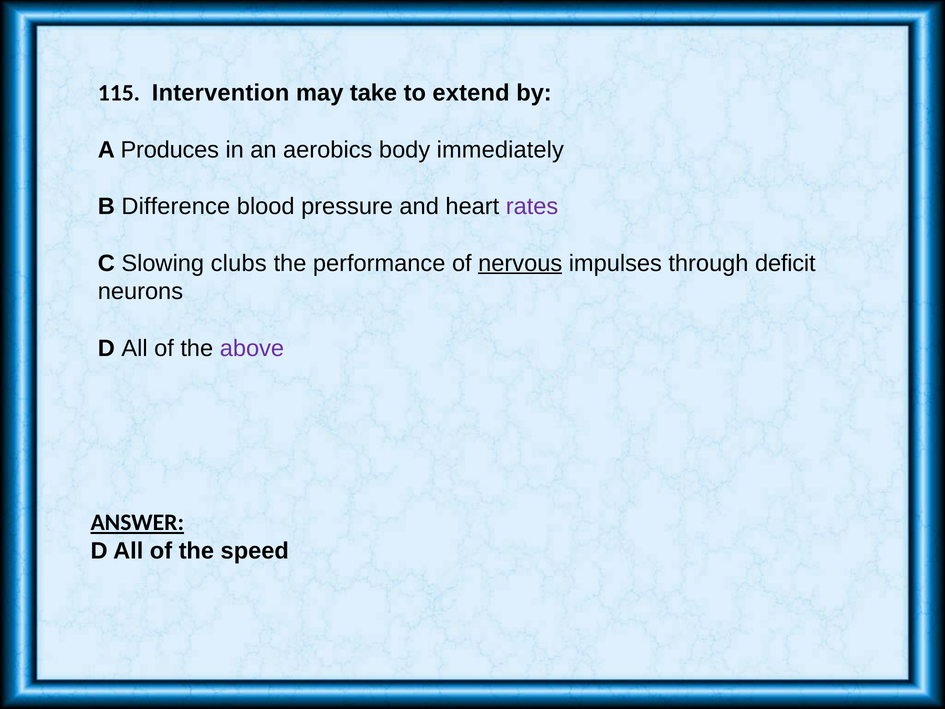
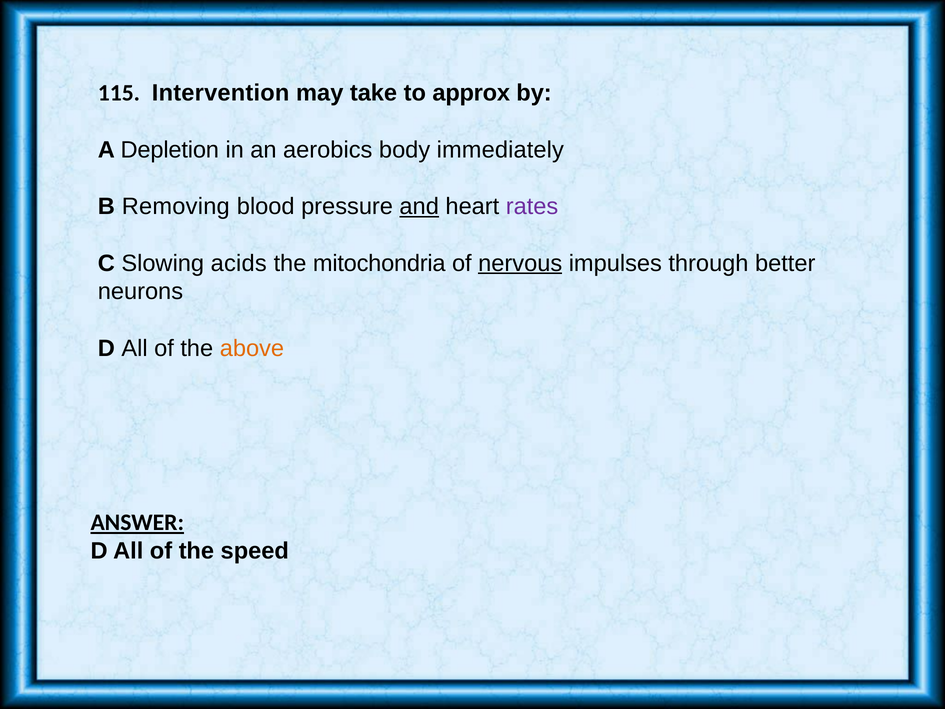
extend: extend -> approx
Produces: Produces -> Depletion
Difference: Difference -> Removing
and underline: none -> present
clubs: clubs -> acids
performance: performance -> mitochondria
deficit: deficit -> better
above colour: purple -> orange
